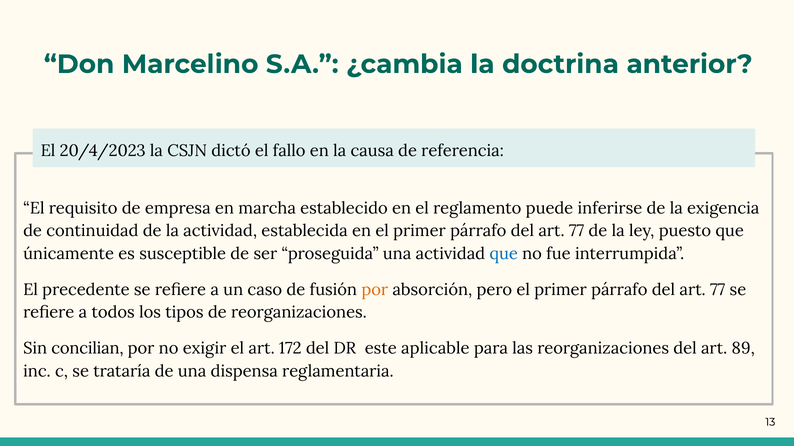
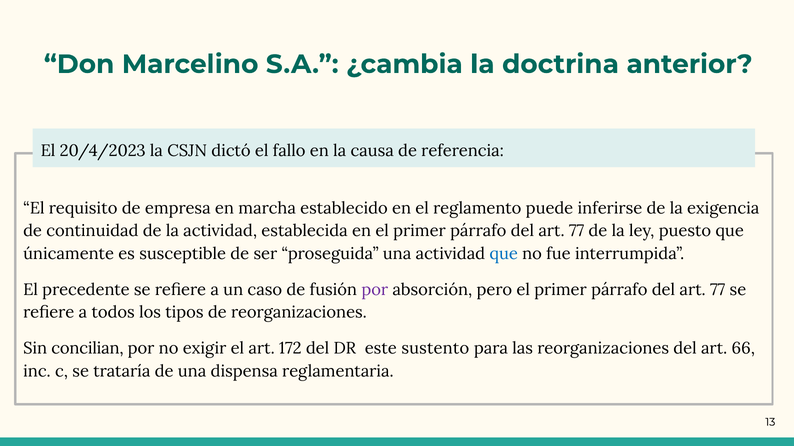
por at (375, 290) colour: orange -> purple
aplicable: aplicable -> sustento
89: 89 -> 66
